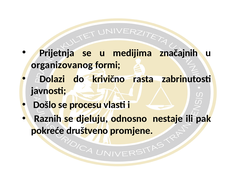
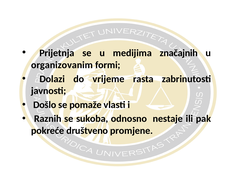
organizovanog: organizovanog -> organizovanim
krivično: krivično -> vrijeme
procesu: procesu -> pomaže
djeluju: djeluju -> sukoba
